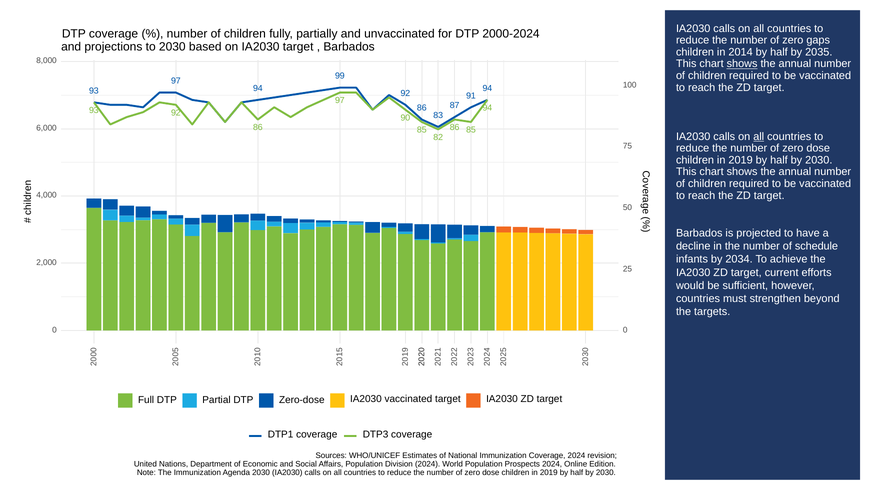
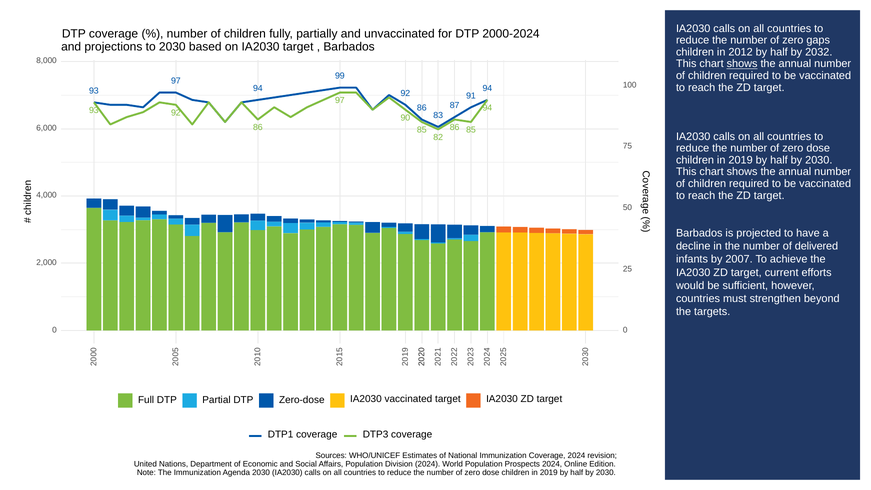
2014: 2014 -> 2012
2035: 2035 -> 2032
all at (759, 137) underline: present -> none
schedule: schedule -> delivered
2034: 2034 -> 2007
